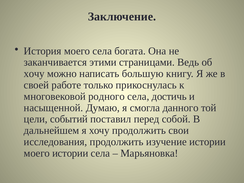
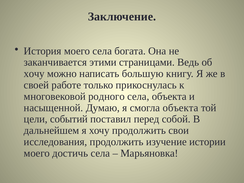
села достичь: достичь -> объекта
смогла данного: данного -> объекта
моего истории: истории -> достичь
